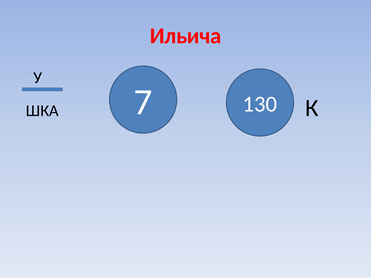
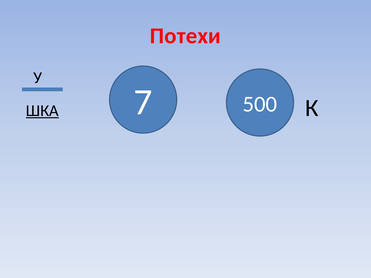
Ильича: Ильича -> Потехи
130: 130 -> 500
ШКА underline: none -> present
